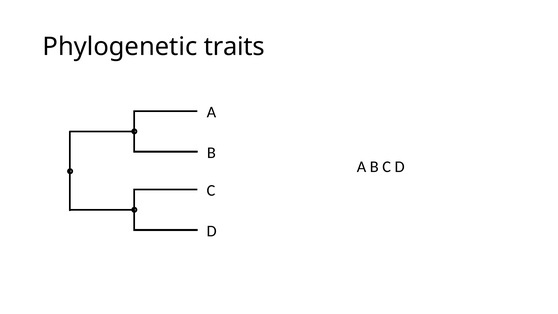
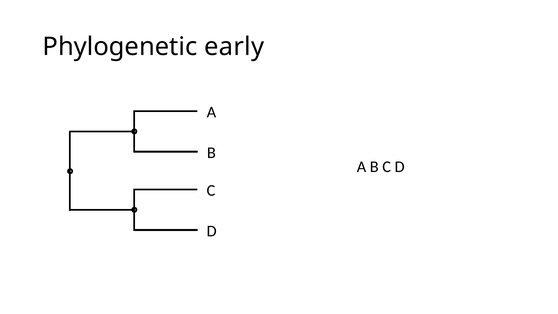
traits: traits -> early
